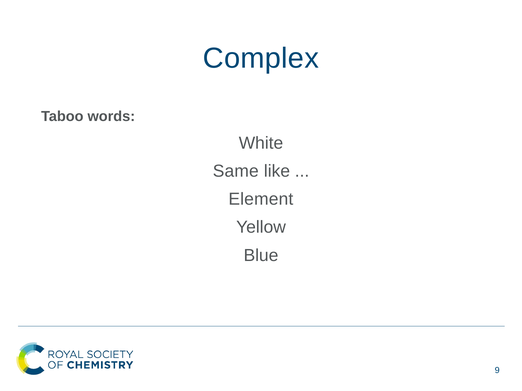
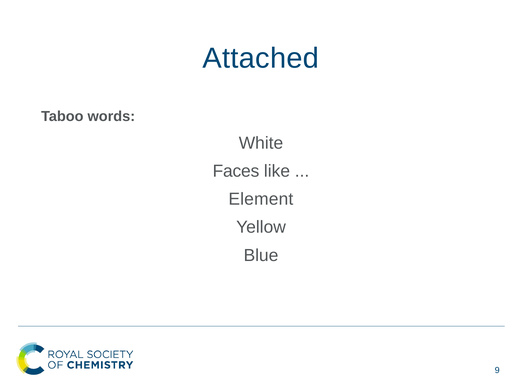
Complex: Complex -> Attached
Same: Same -> Faces
